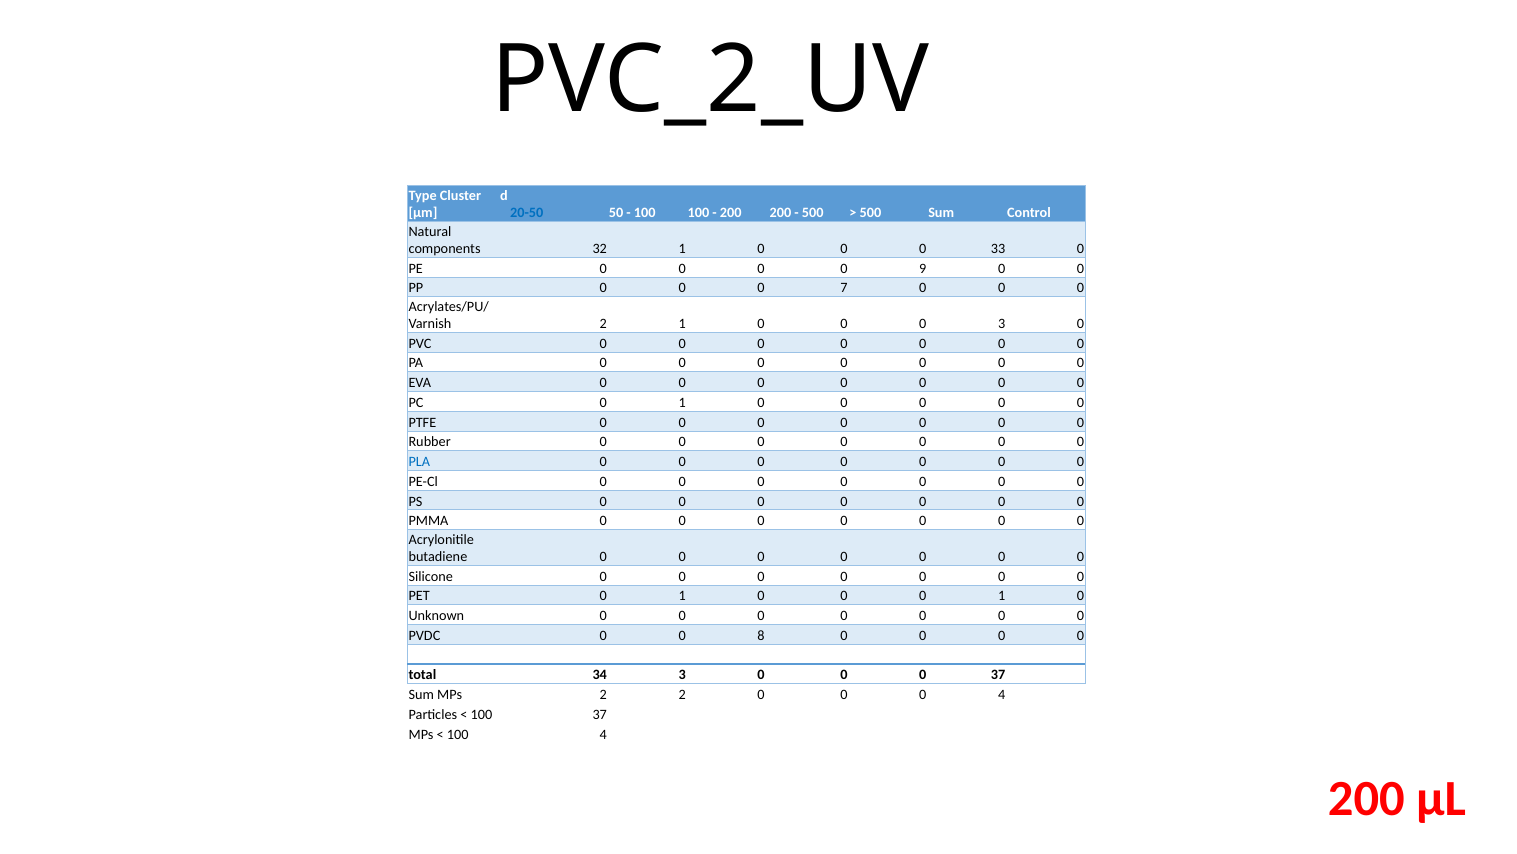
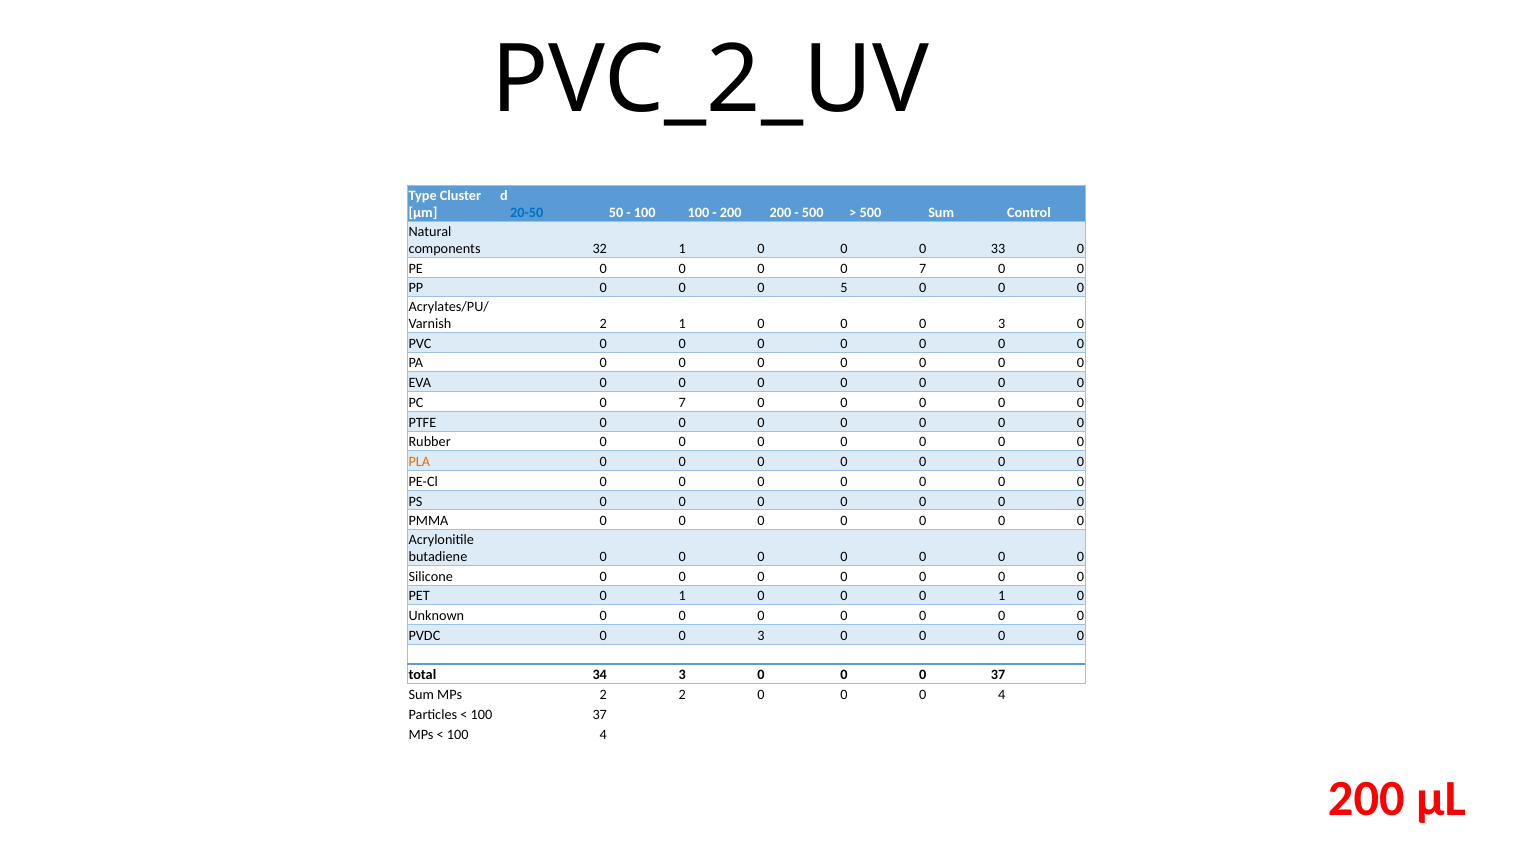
0 0 9: 9 -> 7
7: 7 -> 5
PC 0 1: 1 -> 7
PLA colour: blue -> orange
PVDC 0 0 8: 8 -> 3
